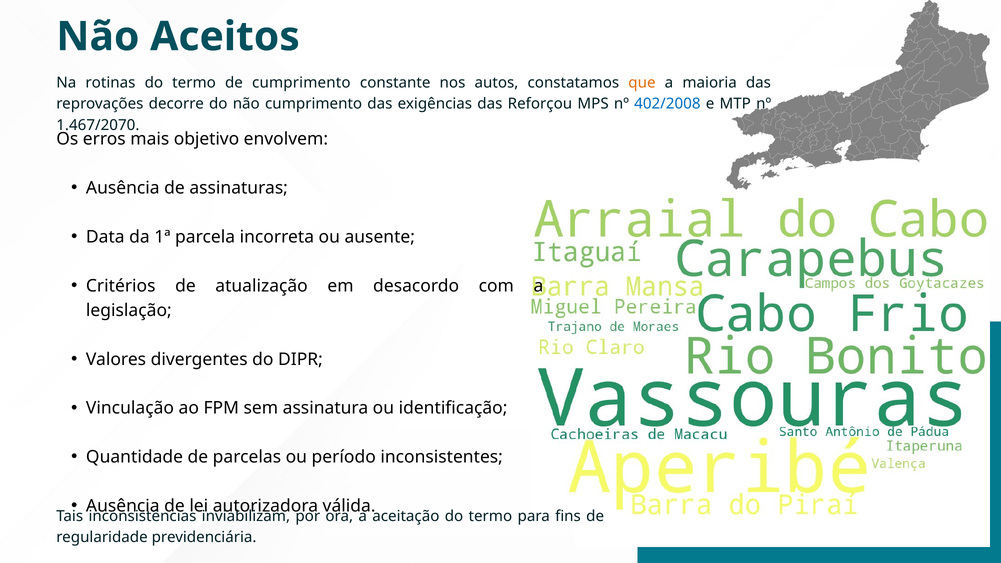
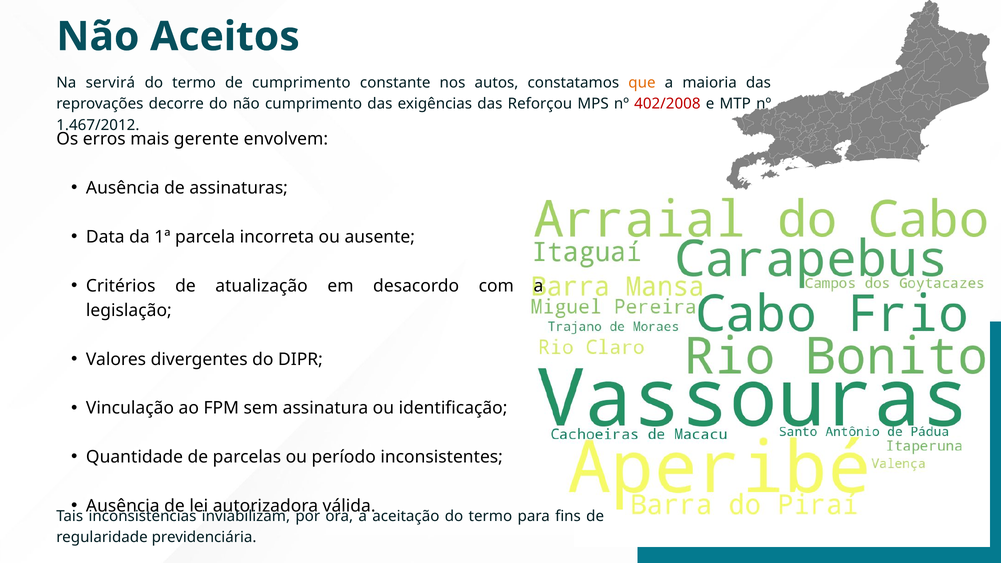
rotinas: rotinas -> servirá
402/2008 colour: blue -> red
1.467/2070: 1.467/2070 -> 1.467/2012
objetivo: objetivo -> gerente
